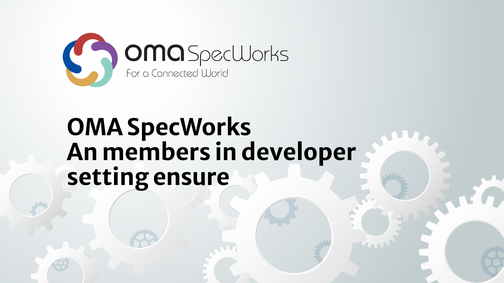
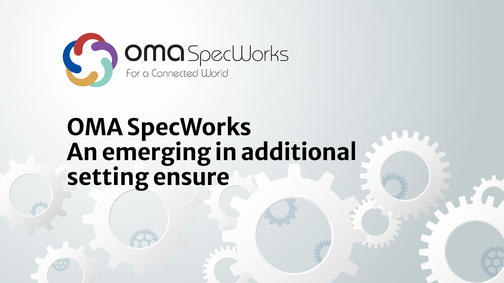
members: members -> emerging
developer: developer -> additional
